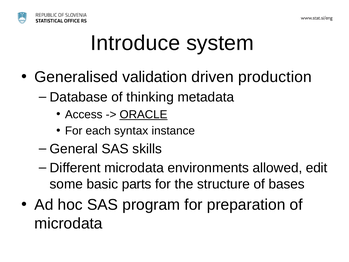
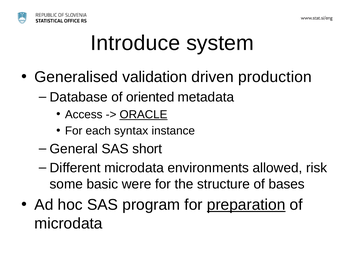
thinking: thinking -> oriented
skills: skills -> short
edit: edit -> risk
parts: parts -> were
preparation underline: none -> present
